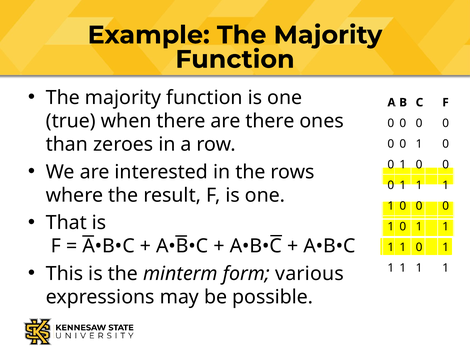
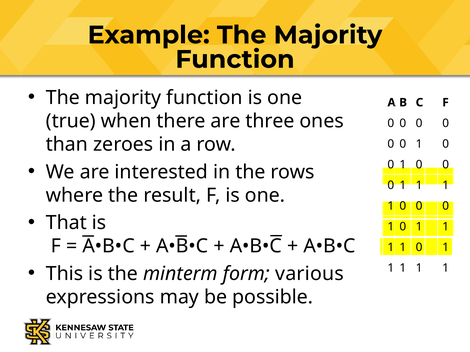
are there: there -> three
